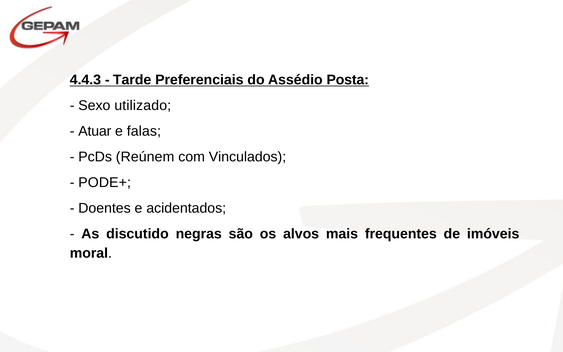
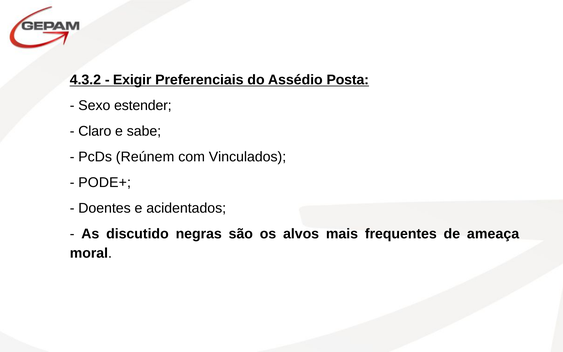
4.4.3: 4.4.3 -> 4.3.2
Tarde: Tarde -> Exigir
utilizado: utilizado -> estender
Atuar: Atuar -> Claro
falas: falas -> sabe
imóveis: imóveis -> ameaça
